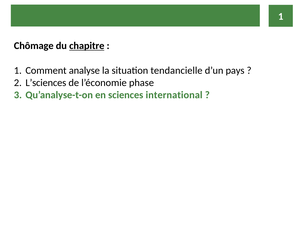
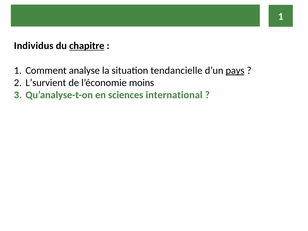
Chômage: Chômage -> Individus
pays underline: none -> present
L’sciences: L’sciences -> L’survient
phase: phase -> moins
